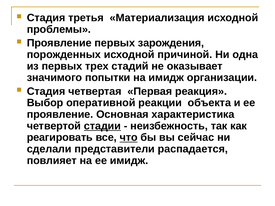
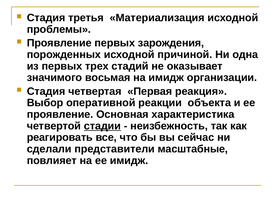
попытки: попытки -> восьмая
что underline: present -> none
распадается: распадается -> масштабные
